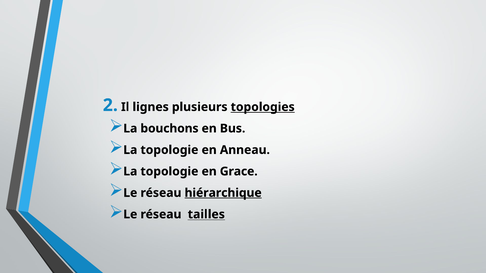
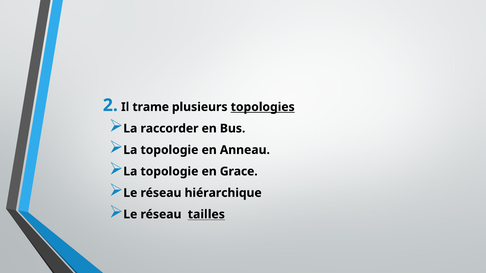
lignes: lignes -> trame
bouchons: bouchons -> raccorder
hiérarchique underline: present -> none
